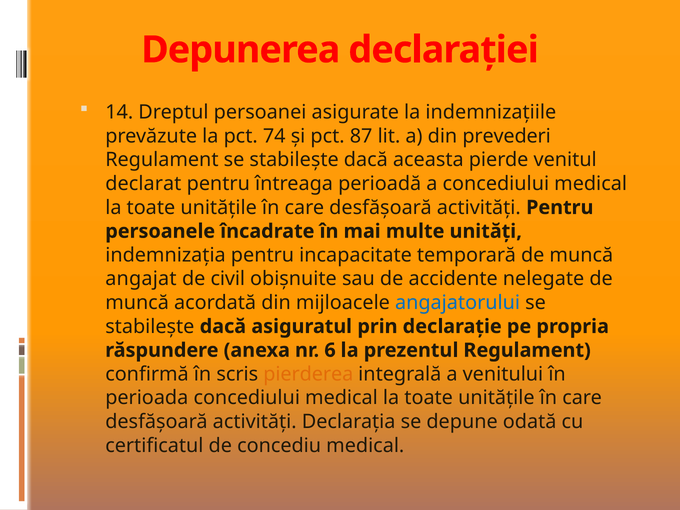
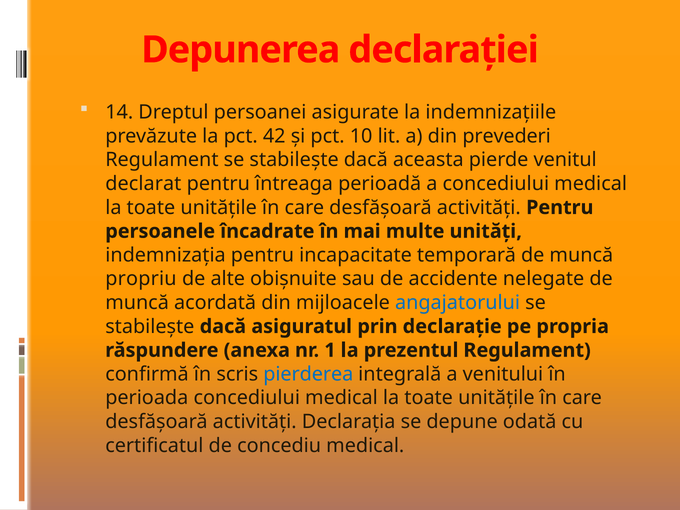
74: 74 -> 42
87: 87 -> 10
angajat: angajat -> propriu
civil: civil -> alte
6: 6 -> 1
pierderea colour: orange -> blue
